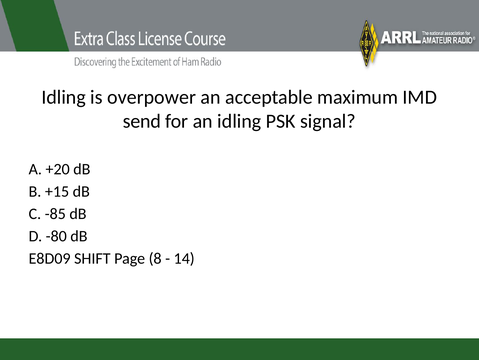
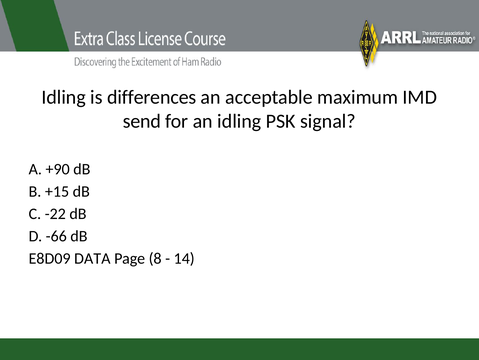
overpower: overpower -> differences
+20: +20 -> +90
-85: -85 -> -22
-80: -80 -> -66
SHIFT: SHIFT -> DATA
